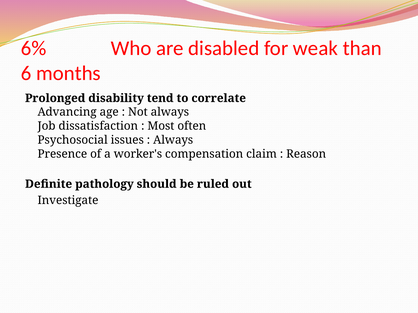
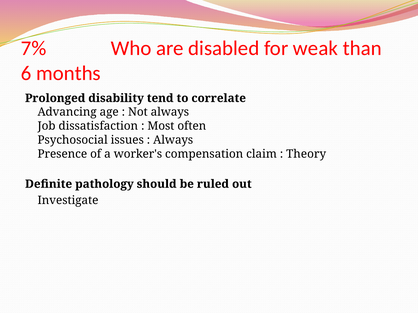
6%: 6% -> 7%
Reason: Reason -> Theory
